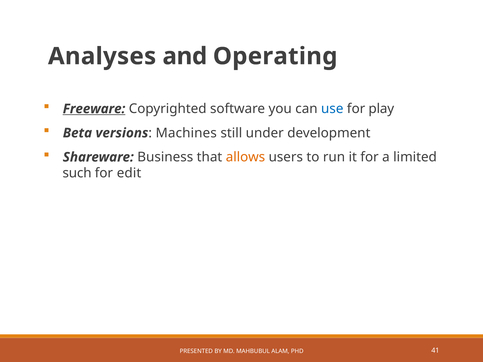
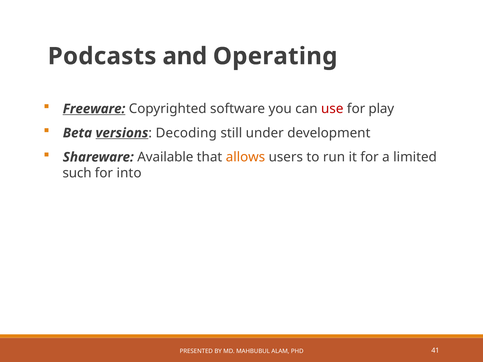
Analyses: Analyses -> Podcasts
use colour: blue -> red
versions underline: none -> present
Machines: Machines -> Decoding
Business: Business -> Available
edit: edit -> into
